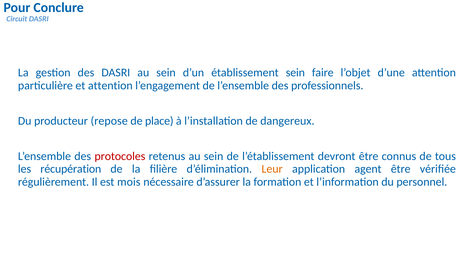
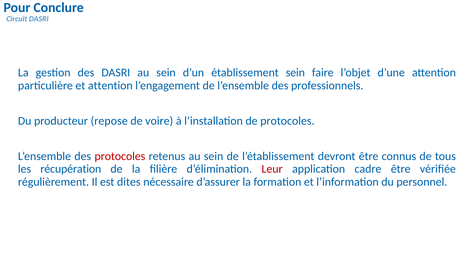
place: place -> voire
de dangereux: dangereux -> protocoles
Leur colour: orange -> red
agent: agent -> cadre
mois: mois -> dites
